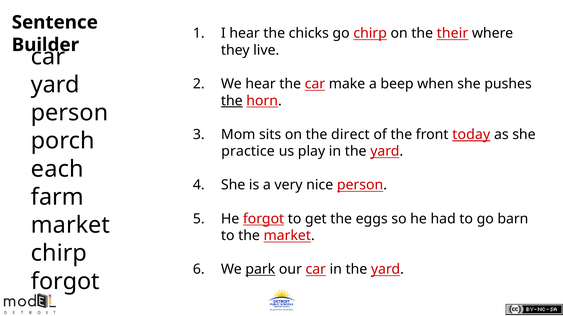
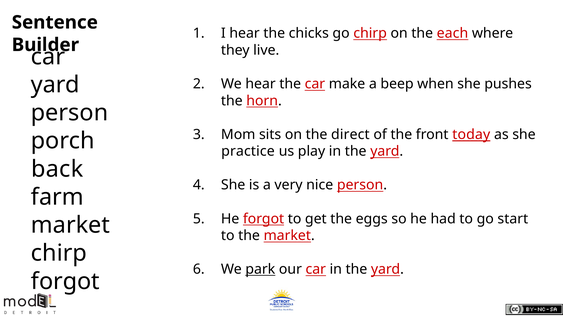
their: their -> each
the at (232, 101) underline: present -> none
each: each -> back
barn: barn -> start
